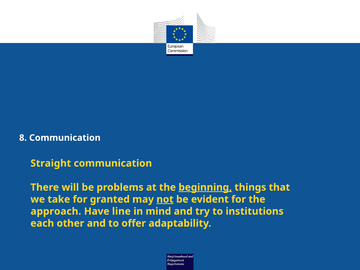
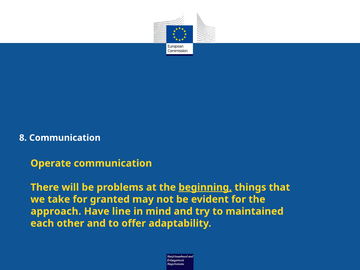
Straight: Straight -> Operate
not underline: present -> none
institutions: institutions -> maintained
